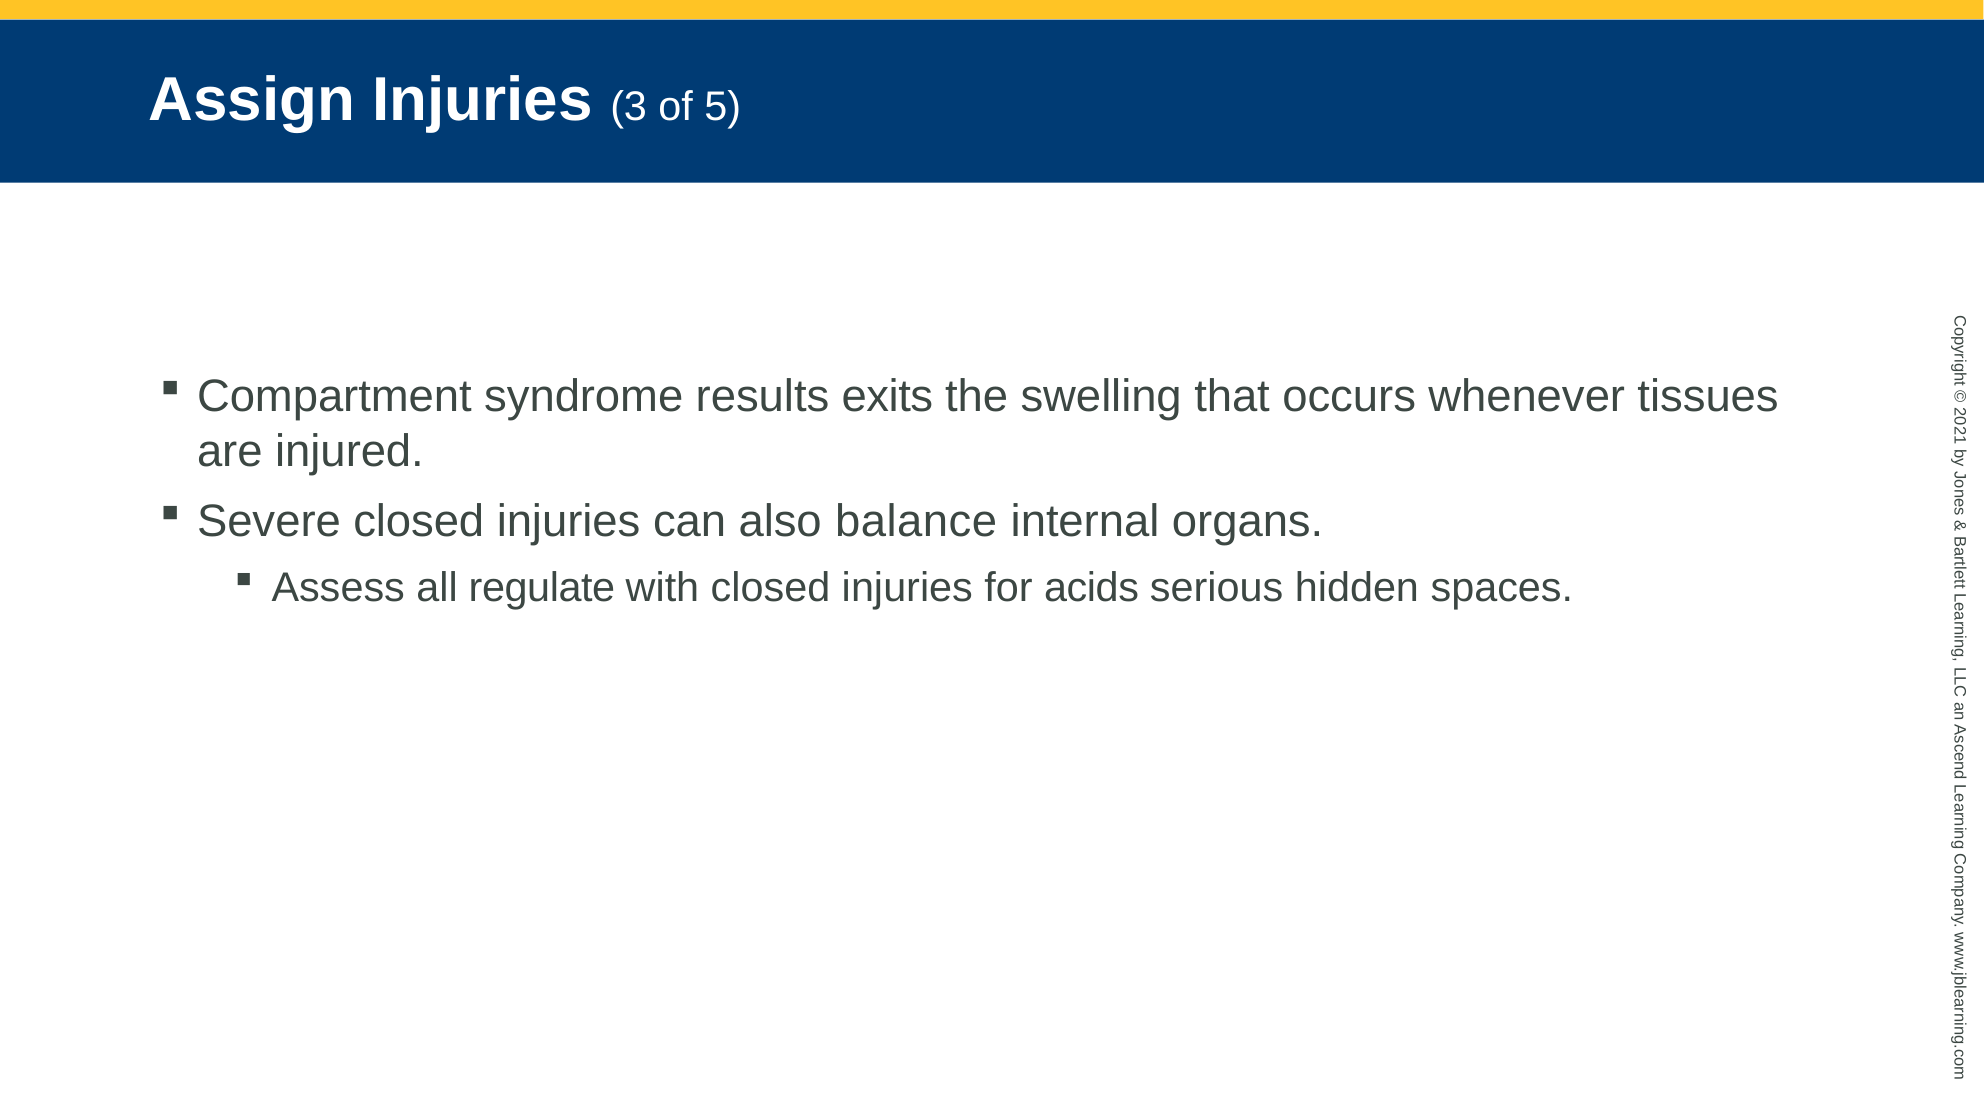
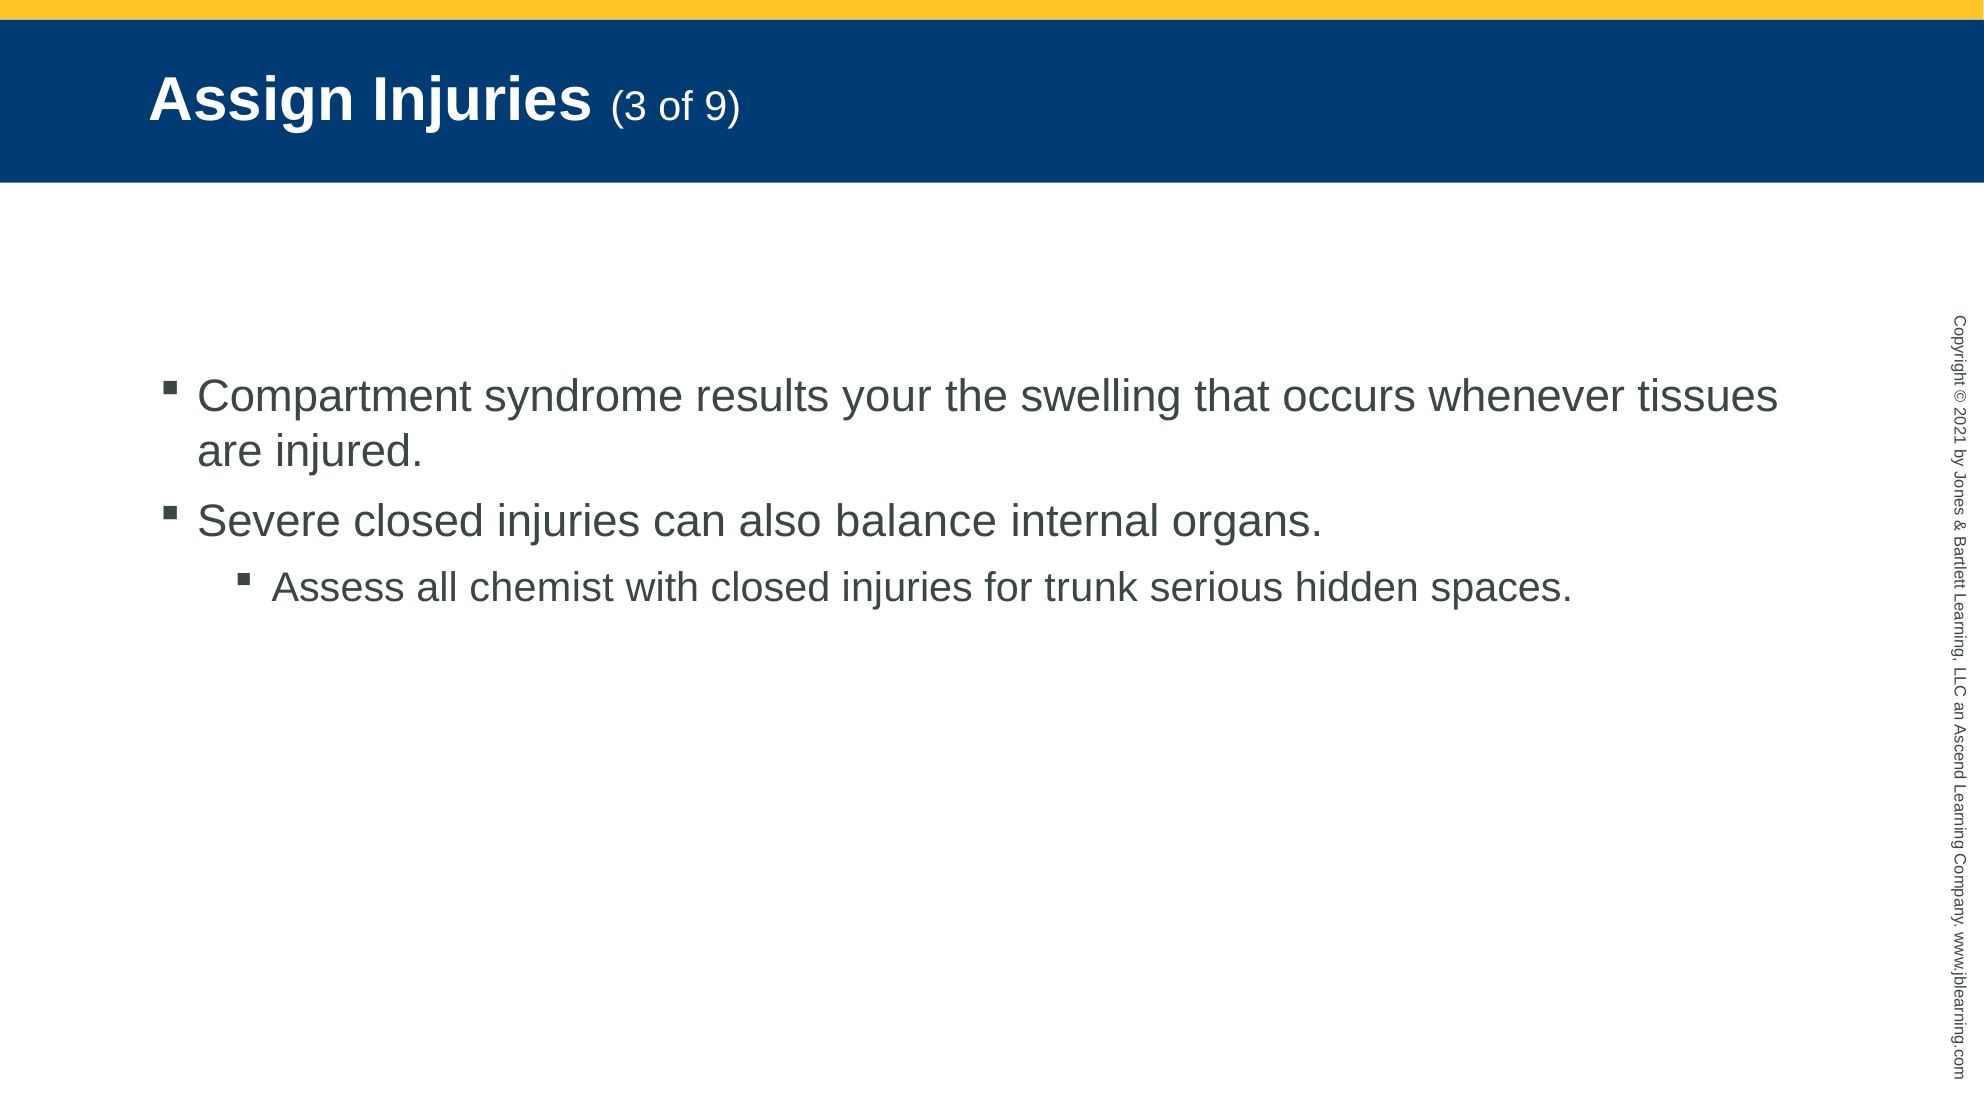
5: 5 -> 9
exits: exits -> your
regulate: regulate -> chemist
acids: acids -> trunk
